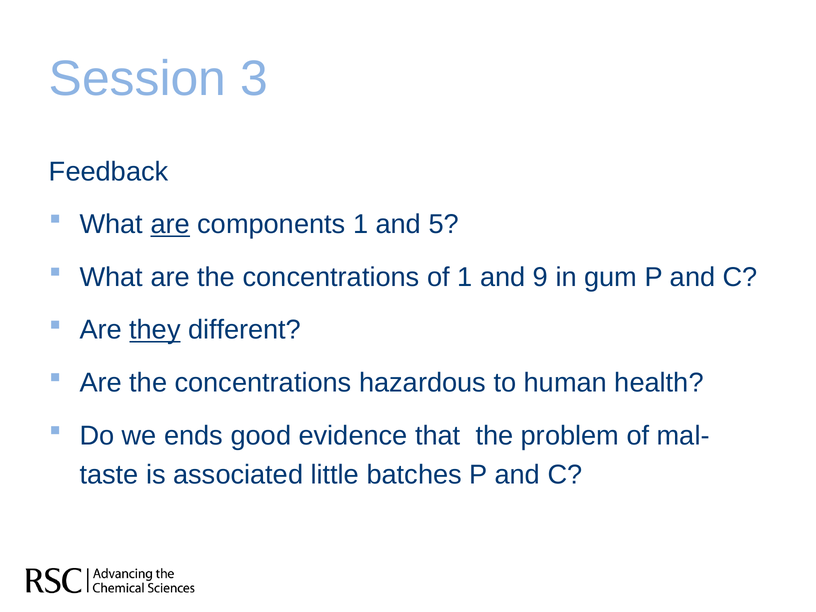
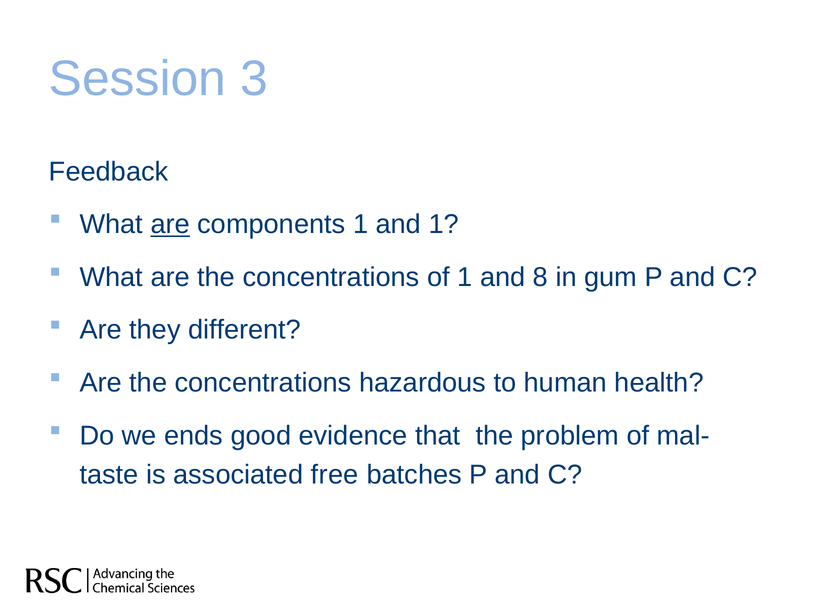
and 5: 5 -> 1
9: 9 -> 8
they underline: present -> none
little: little -> free
